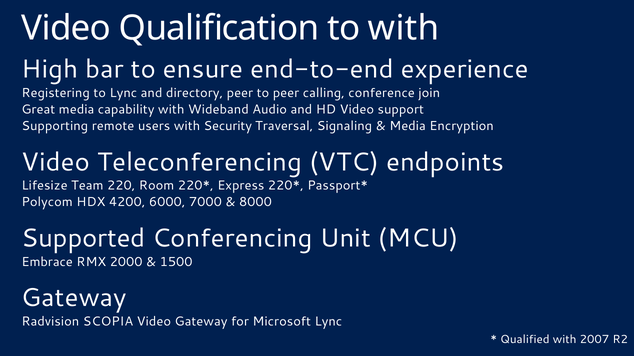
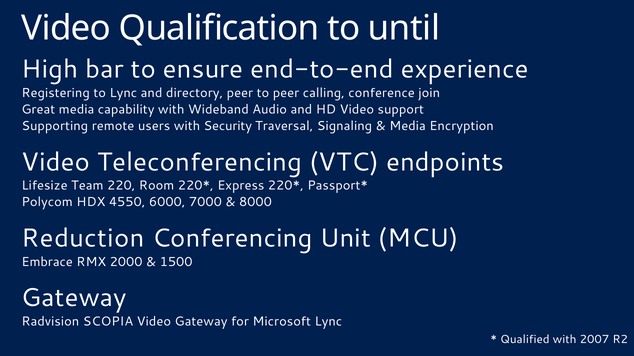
to with: with -> until
4200: 4200 -> 4550
Supported: Supported -> Reduction
